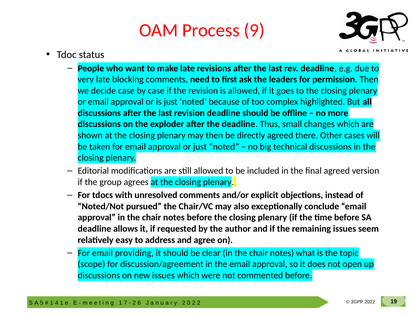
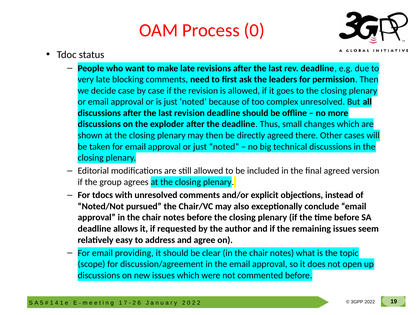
Process 9: 9 -> 0
complex highlighted: highlighted -> unresolved
